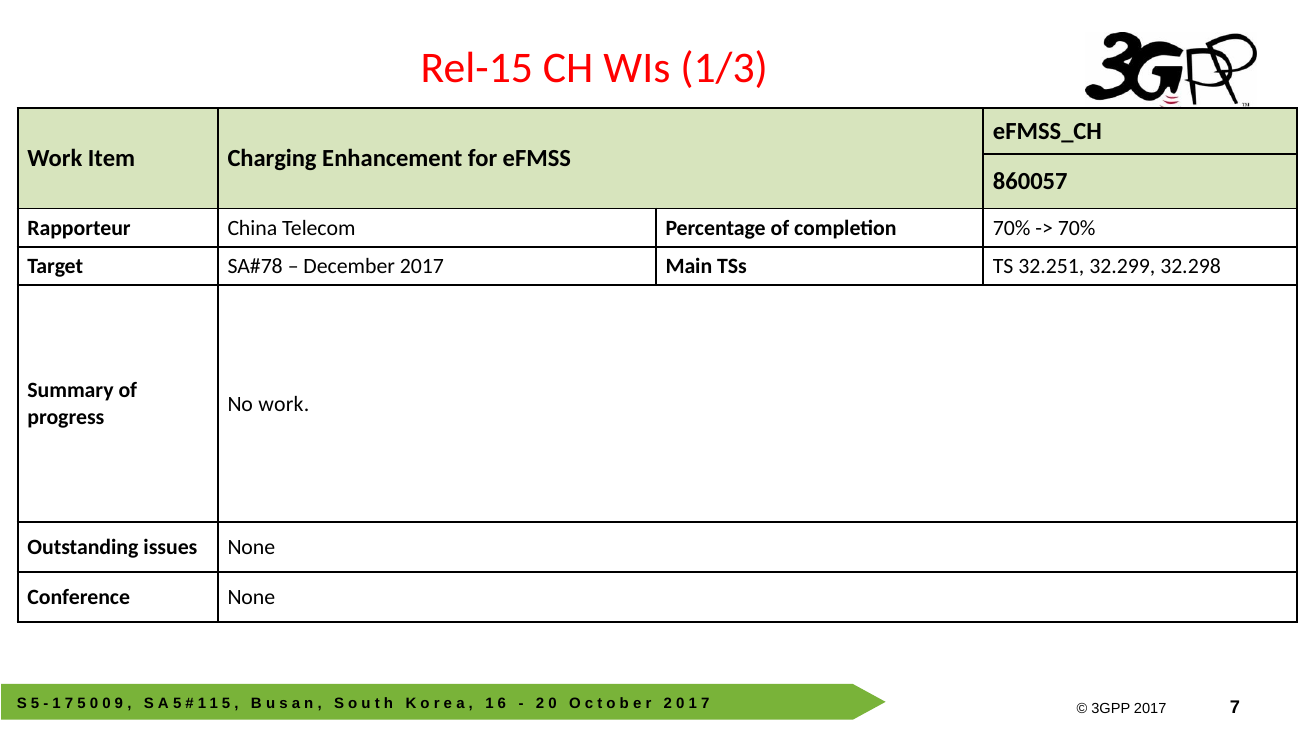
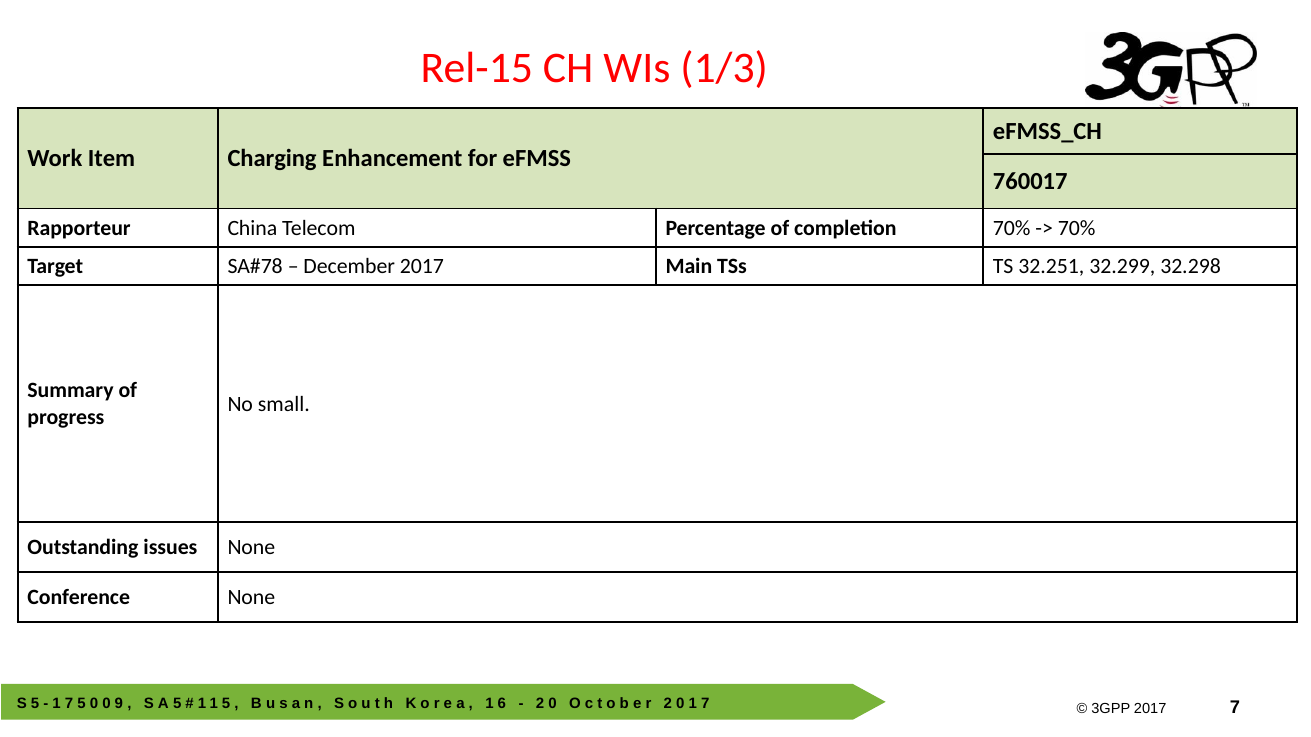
860057: 860057 -> 760017
No work: work -> small
